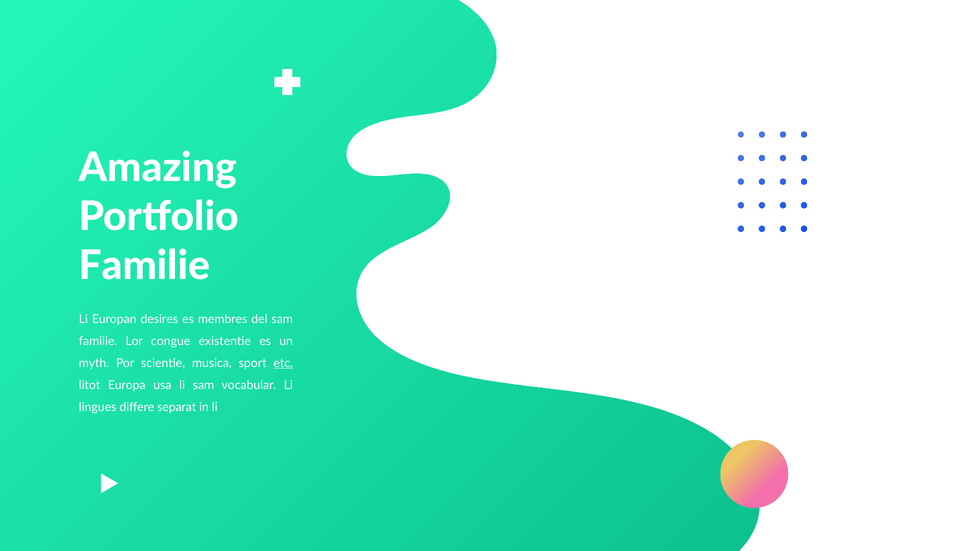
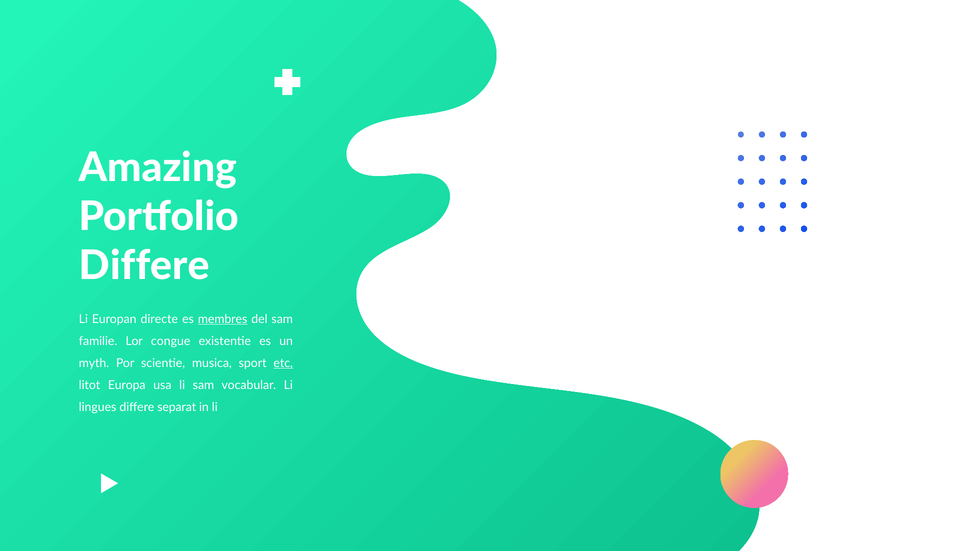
Familie at (144, 266): Familie -> Differe
desires: desires -> directe
membres underline: none -> present
